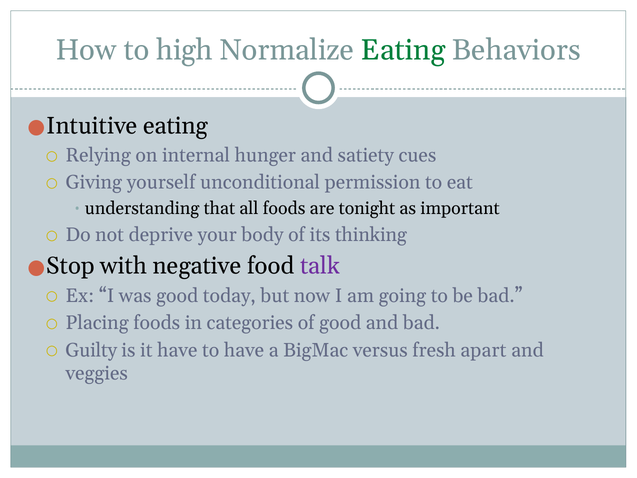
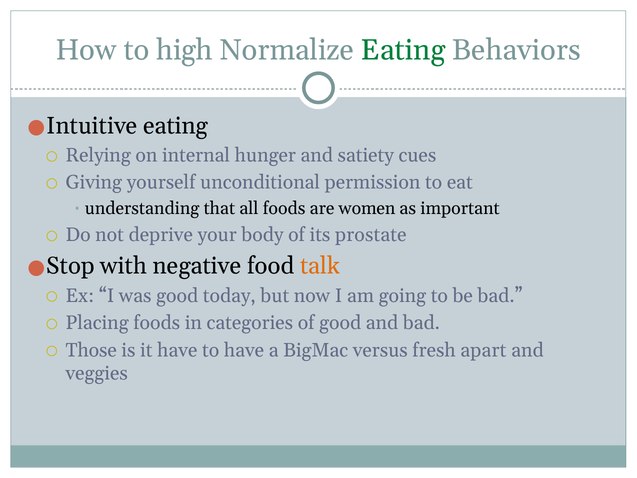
tonight: tonight -> women
thinking: thinking -> prostate
talk colour: purple -> orange
Guilty: Guilty -> Those
